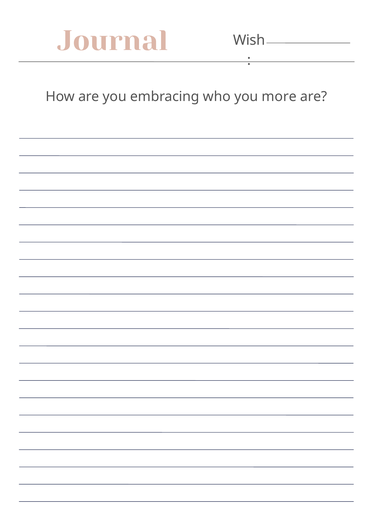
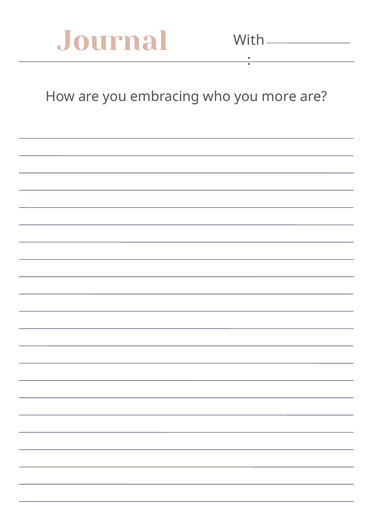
Wish: Wish -> With
